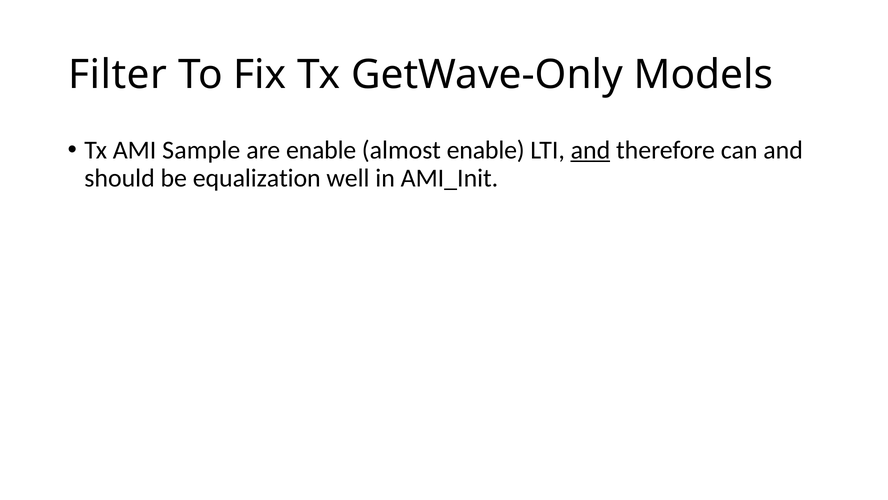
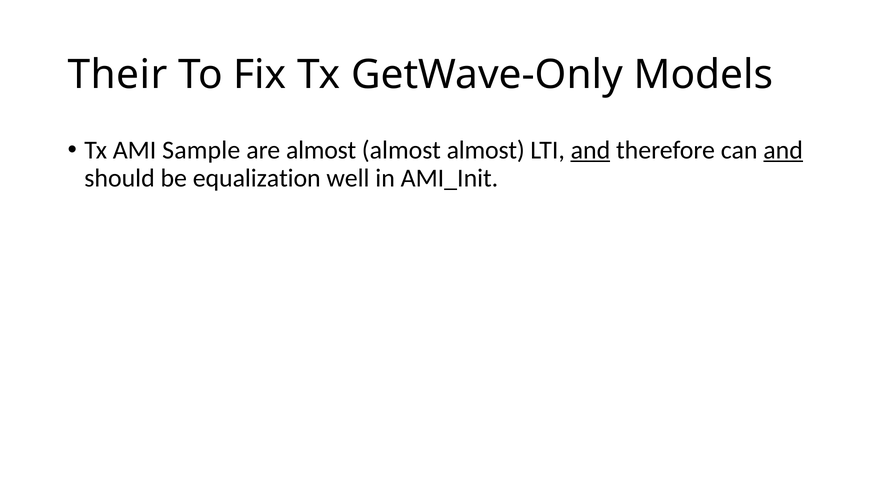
Filter: Filter -> Their
are enable: enable -> almost
enable at (486, 150): enable -> almost
and at (783, 150) underline: none -> present
